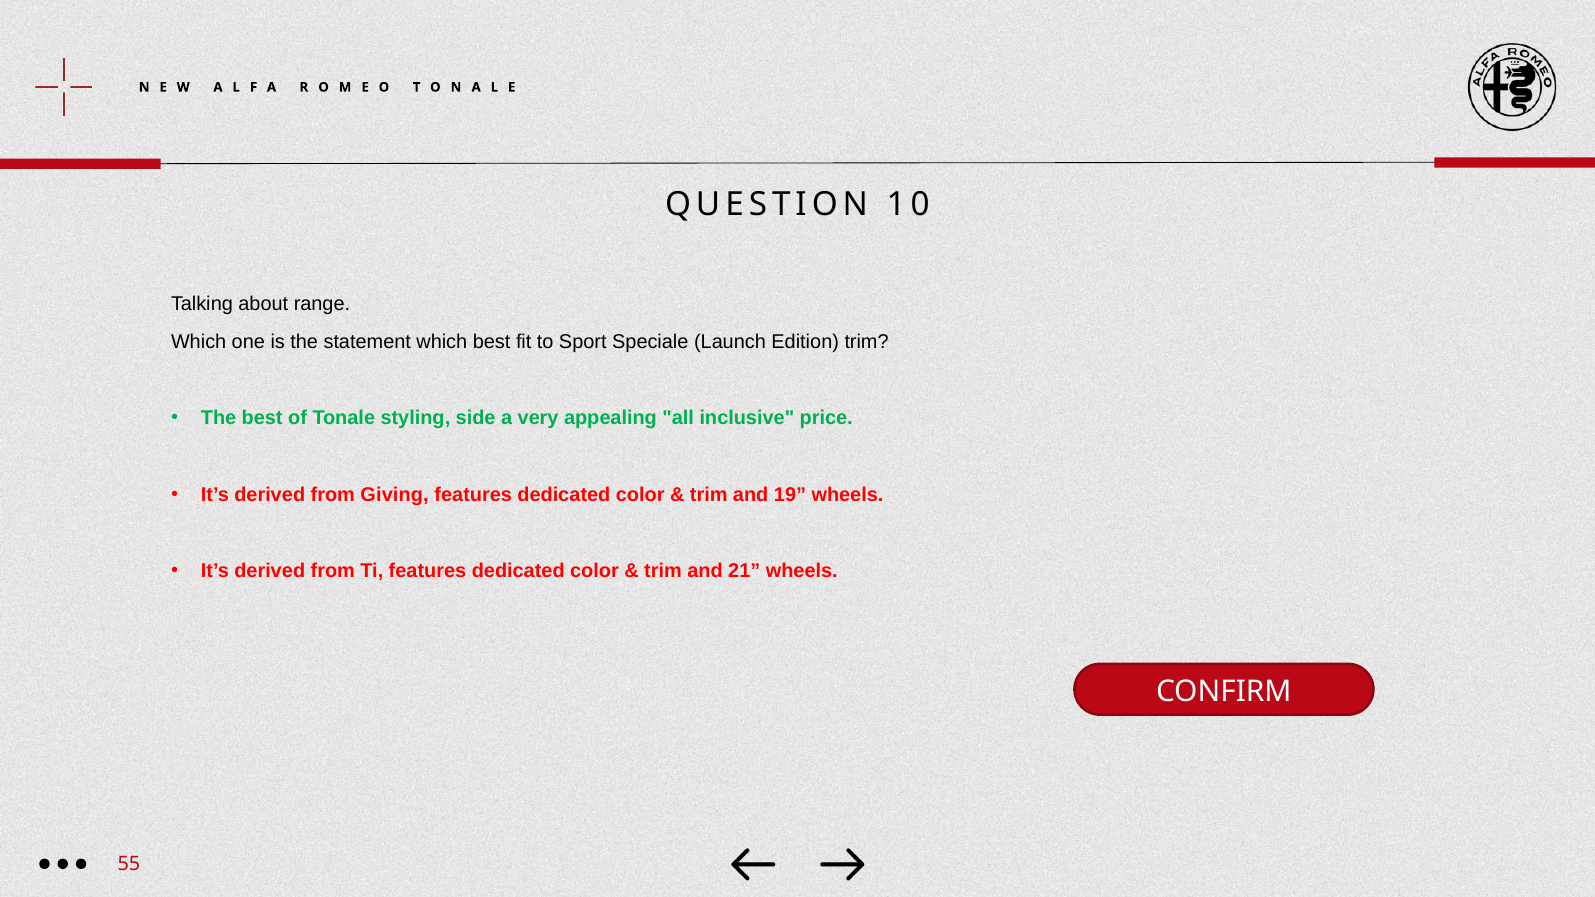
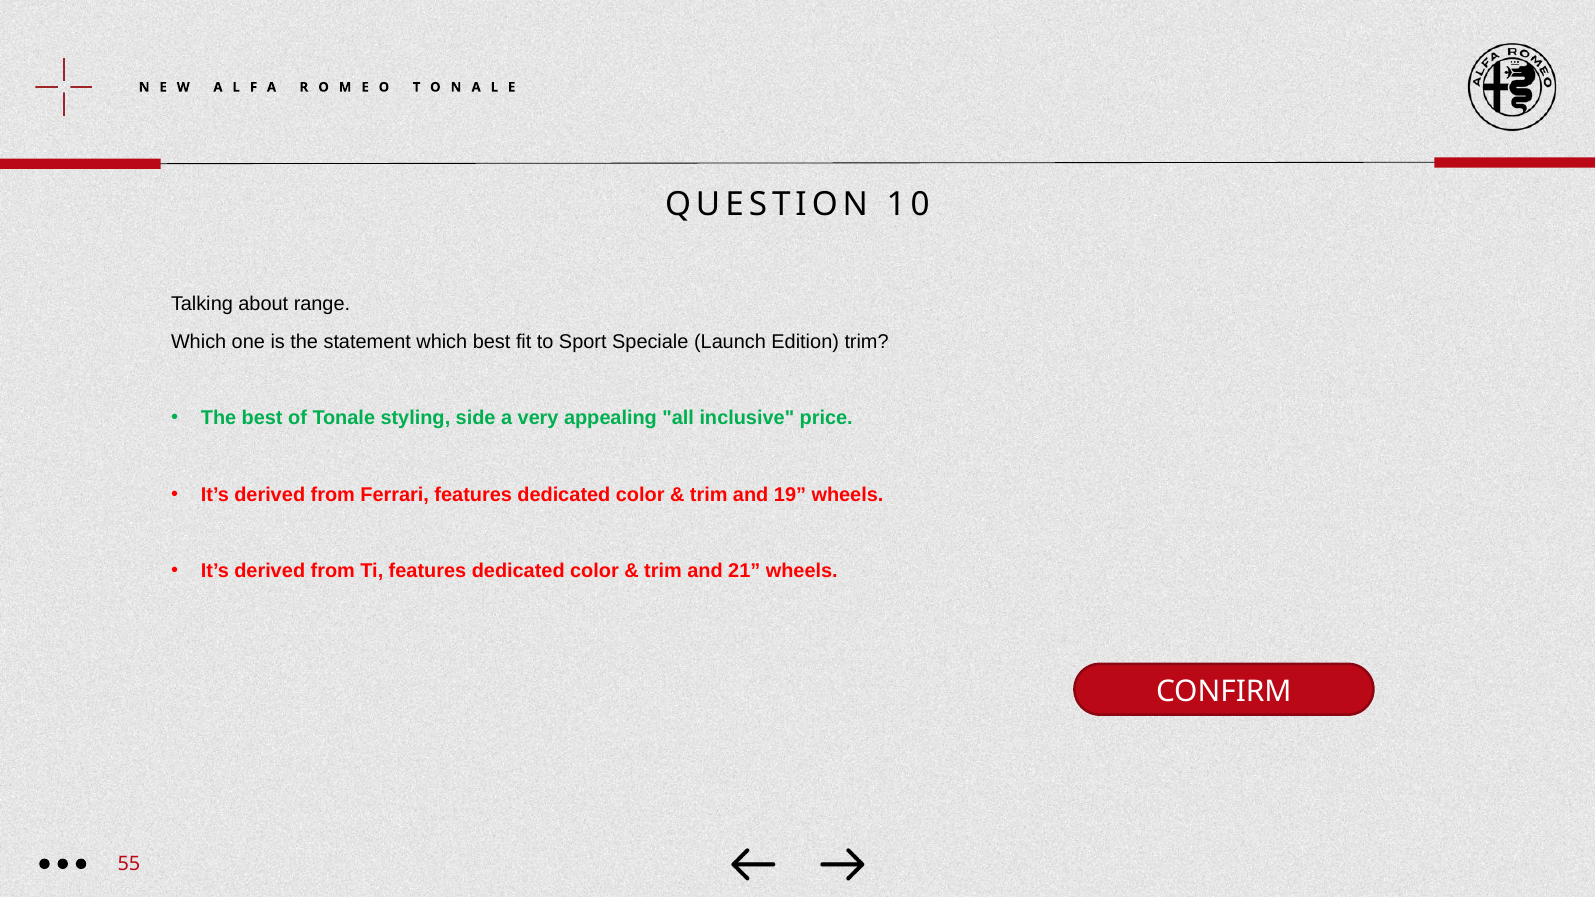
Giving: Giving -> Ferrari
